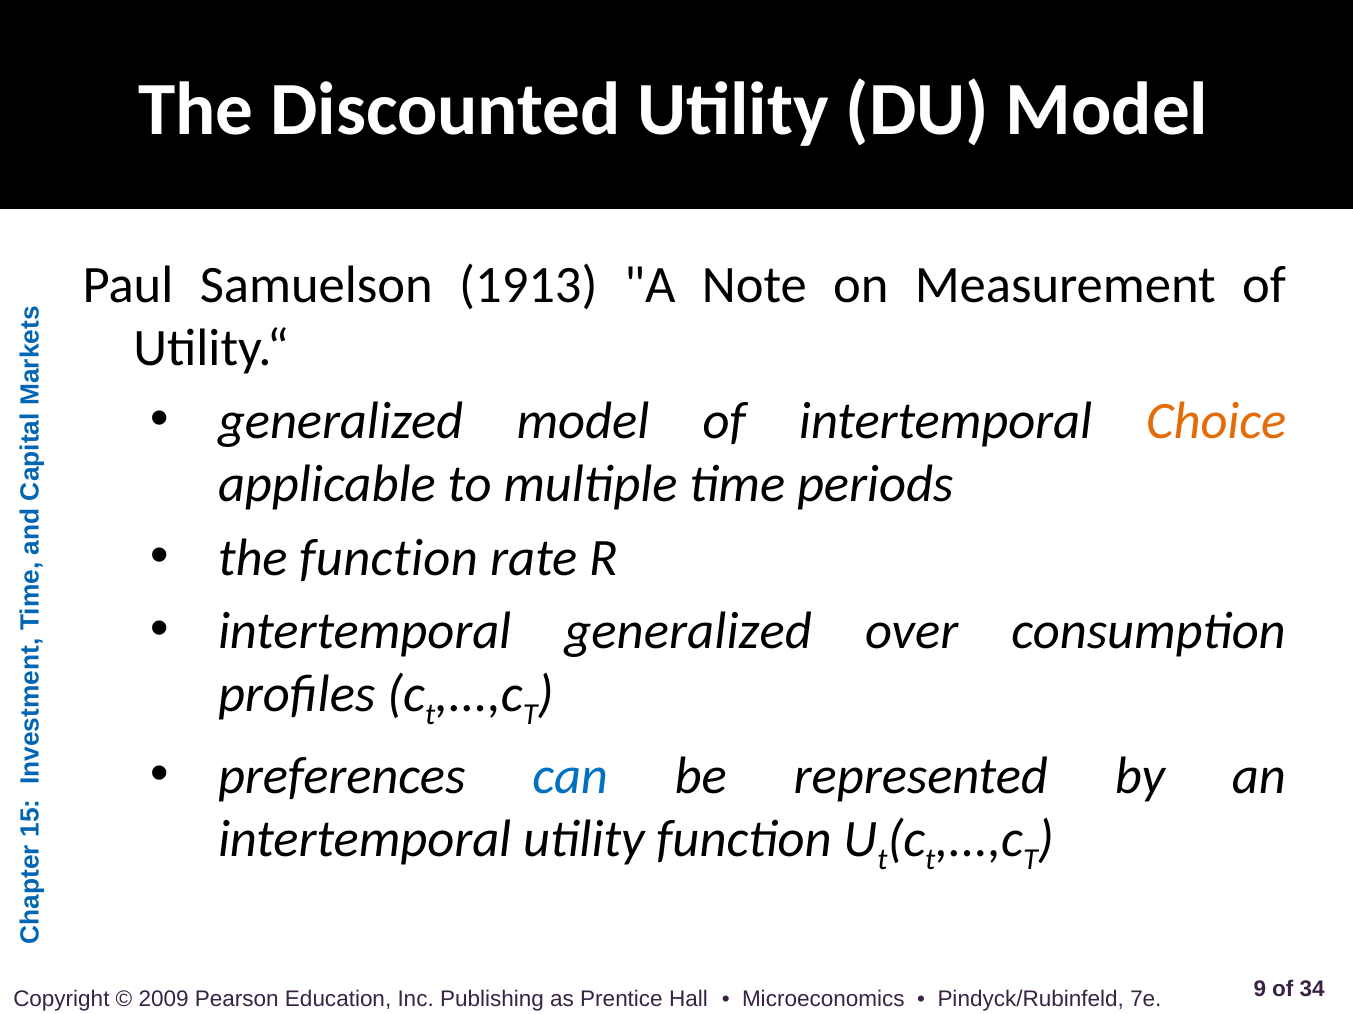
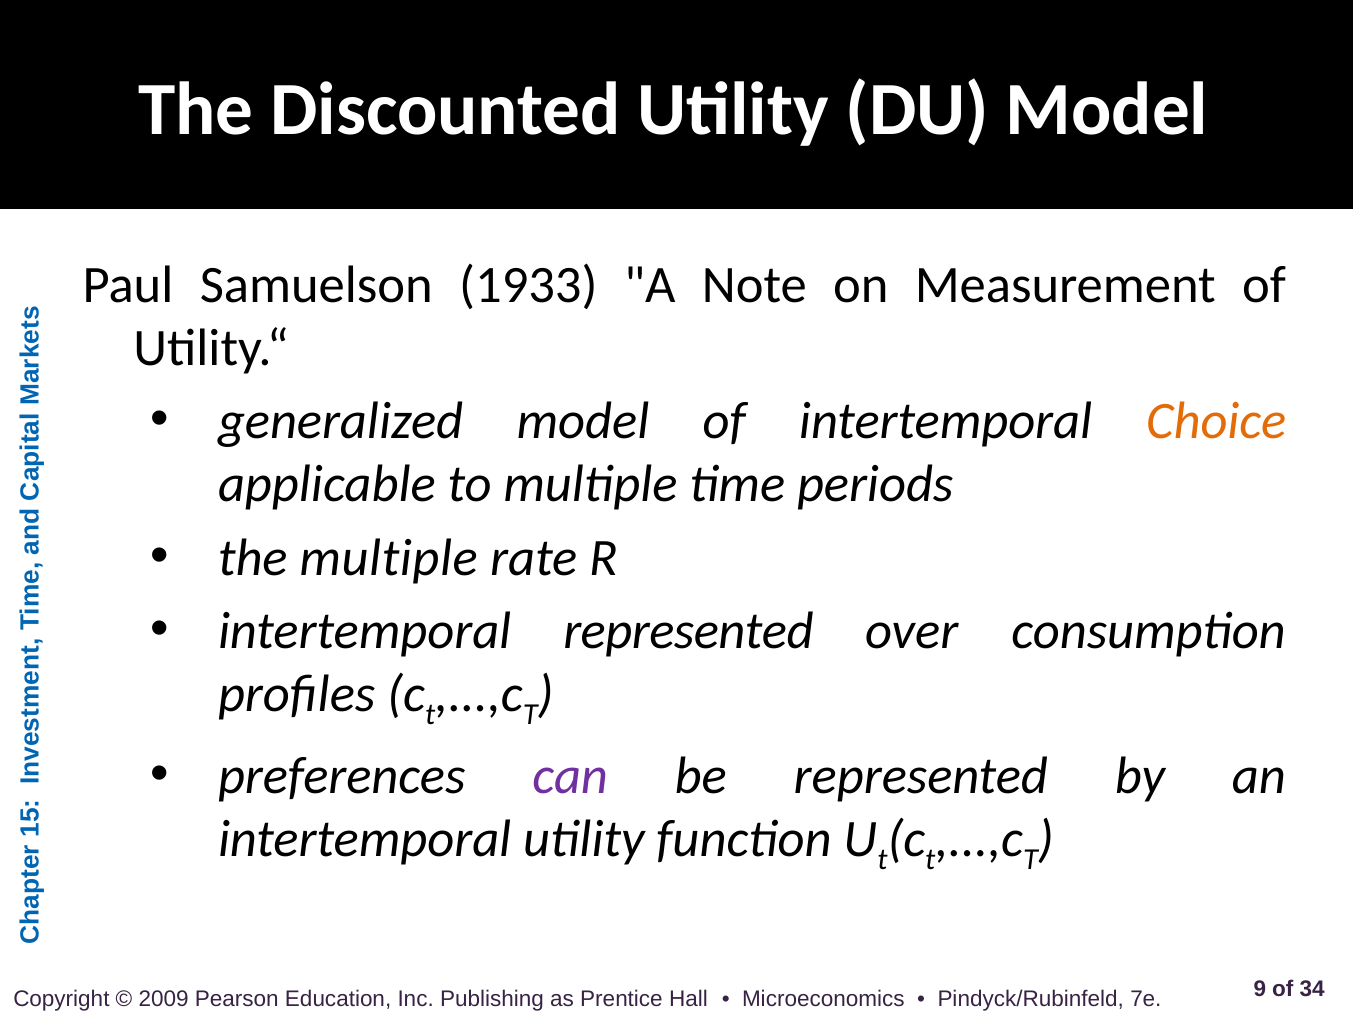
1913: 1913 -> 1933
the function: function -> multiple
intertemporal generalized: generalized -> represented
can colour: blue -> purple
